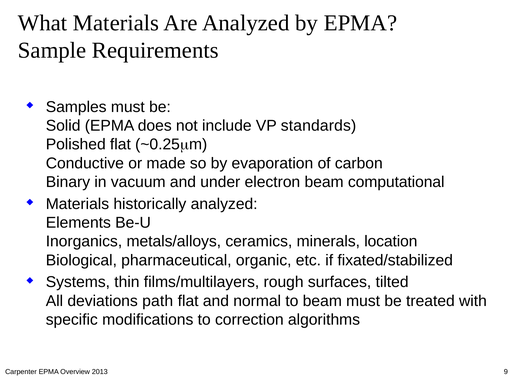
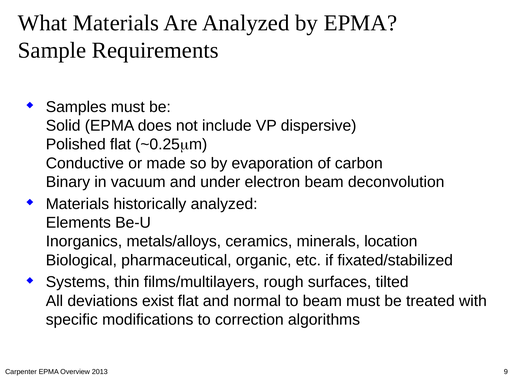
standards: standards -> dispersive
computational: computational -> deconvolution
path: path -> exist
